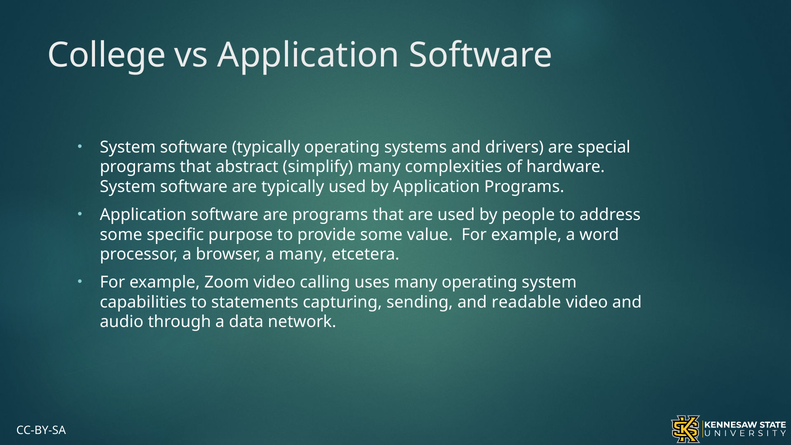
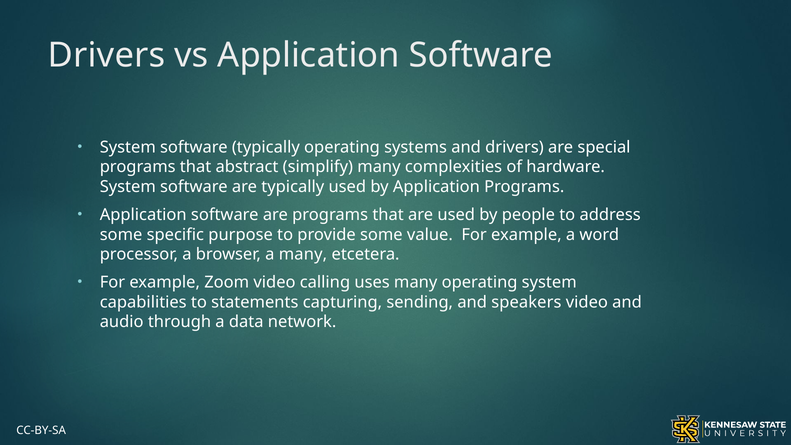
College at (107, 56): College -> Drivers
readable: readable -> speakers
